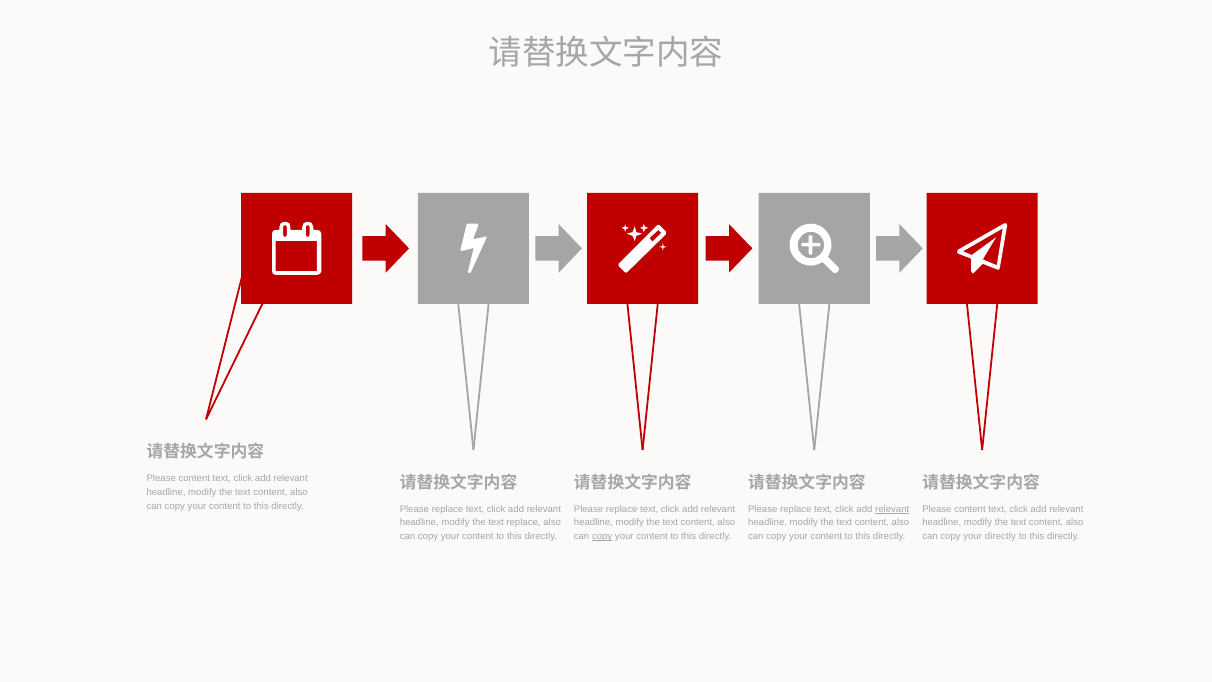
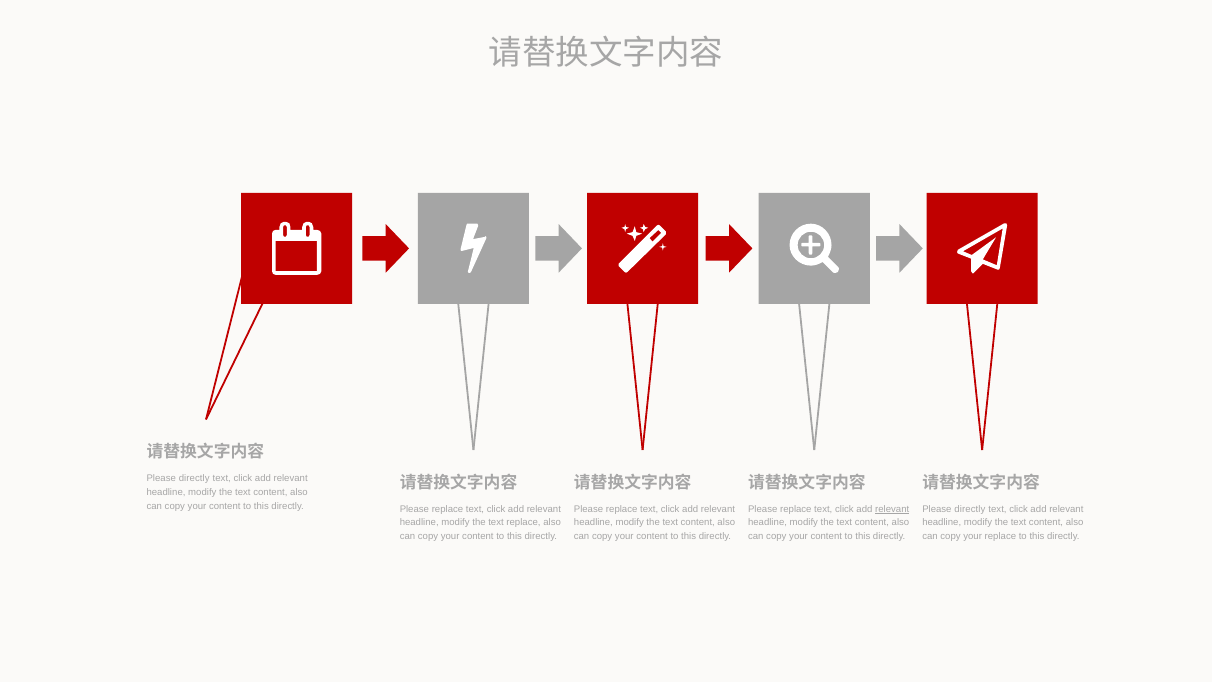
content at (194, 478): content -> directly
content at (970, 509): content -> directly
copy at (602, 536) underline: present -> none
your directly: directly -> replace
